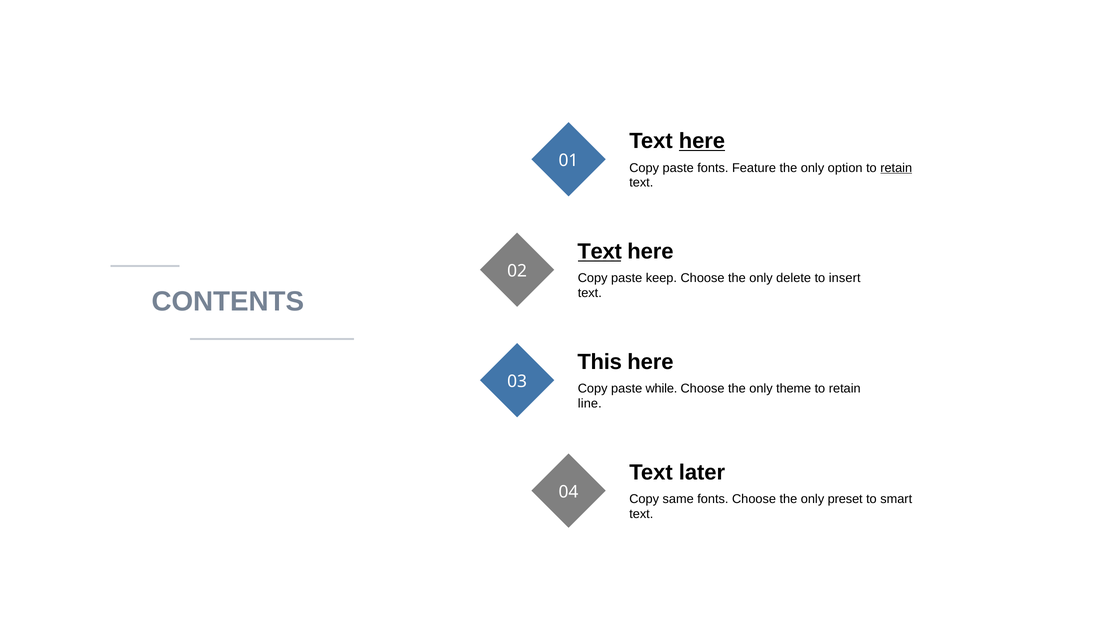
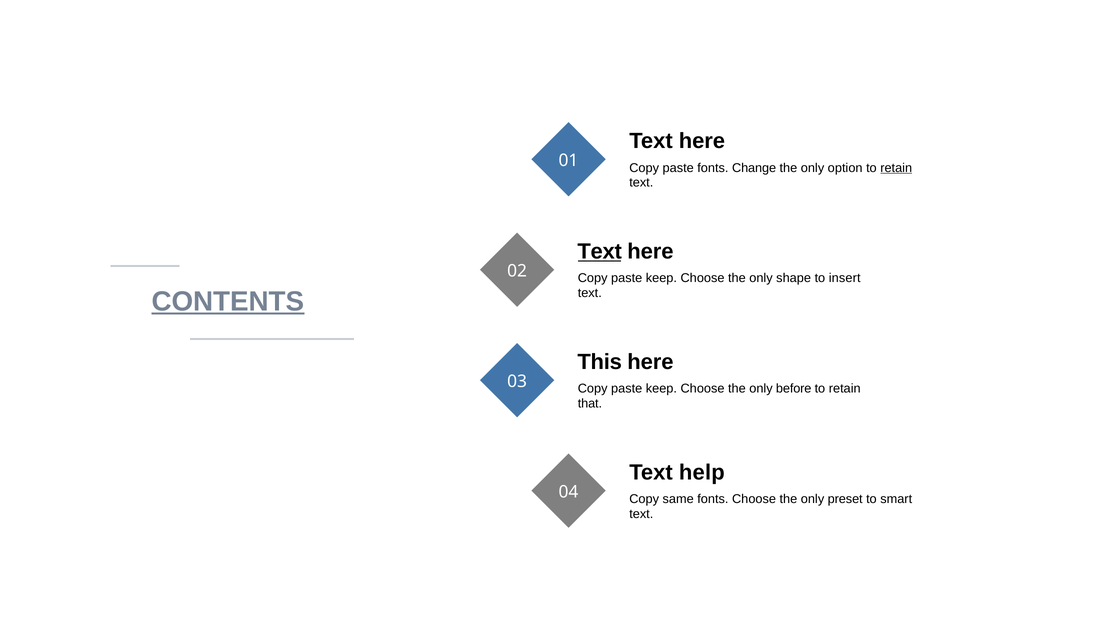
here at (702, 141) underline: present -> none
Feature: Feature -> Change
delete: delete -> shape
CONTENTS underline: none -> present
while at (661, 389): while -> keep
theme: theme -> before
line: line -> that
later: later -> help
